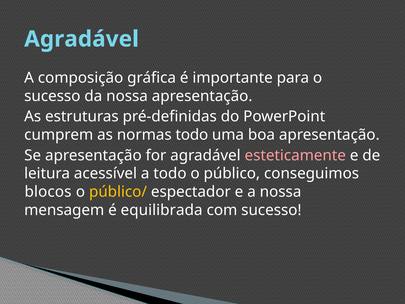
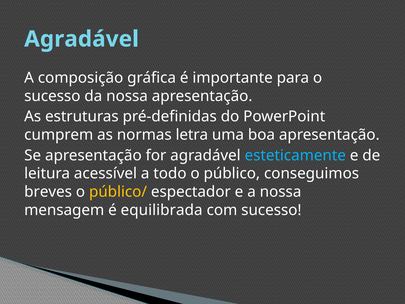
normas todo: todo -> letra
esteticamente colour: pink -> light blue
blocos: blocos -> breves
